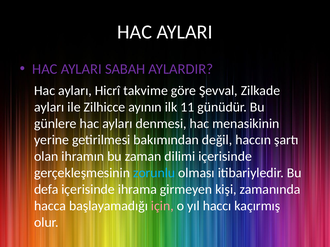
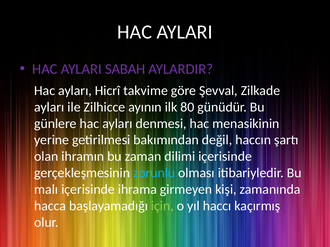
11: 11 -> 80
defa: defa -> malı
için colour: pink -> light green
